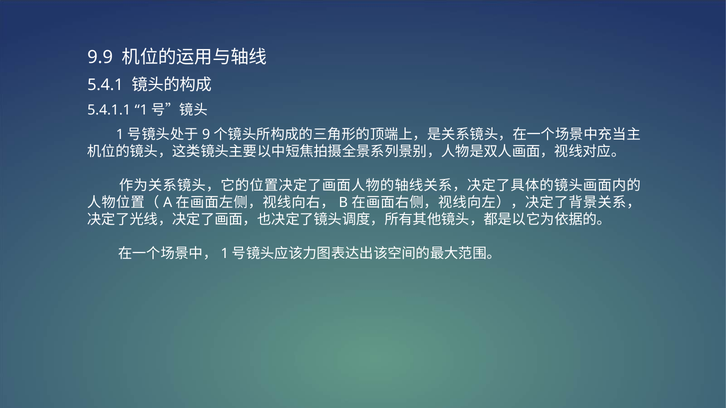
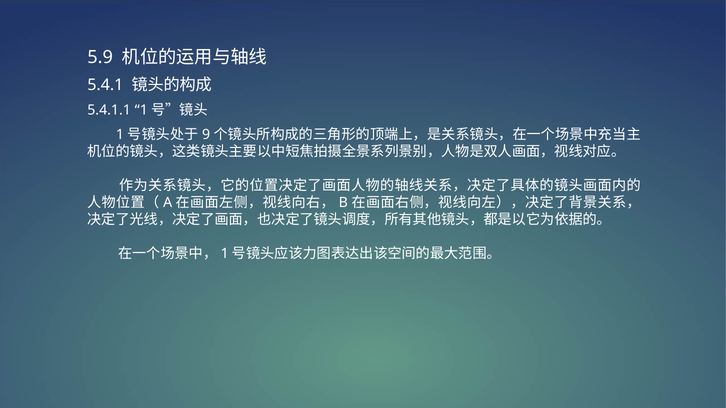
9.9: 9.9 -> 5.9
